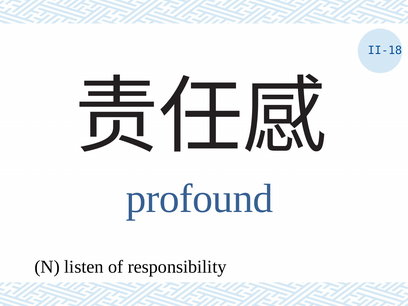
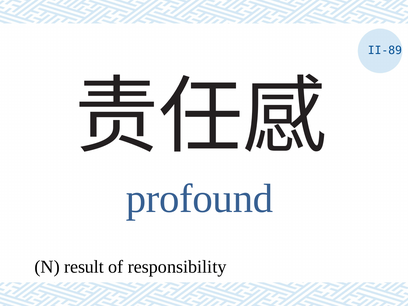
II-18: II-18 -> II-89
listen: listen -> result
